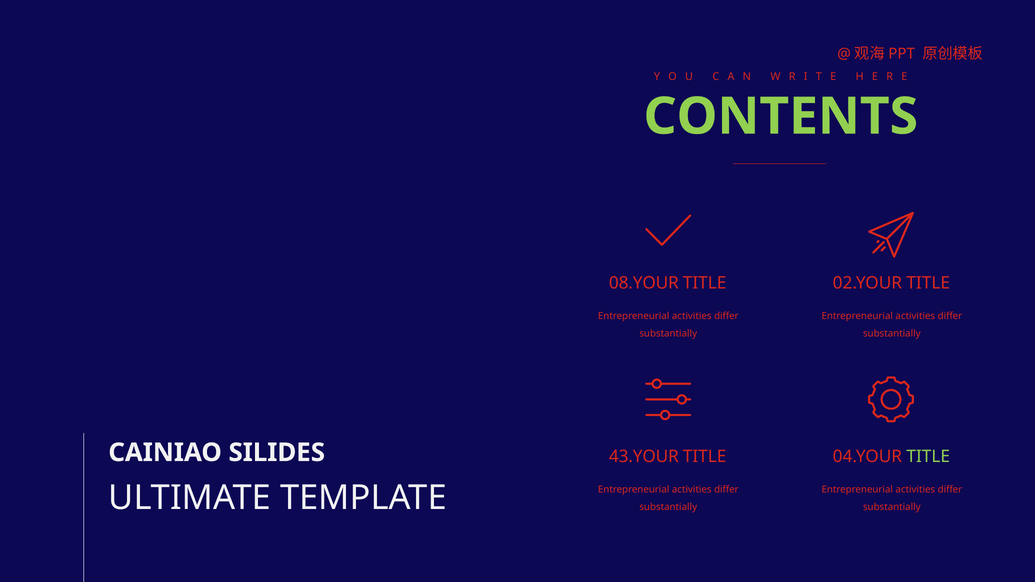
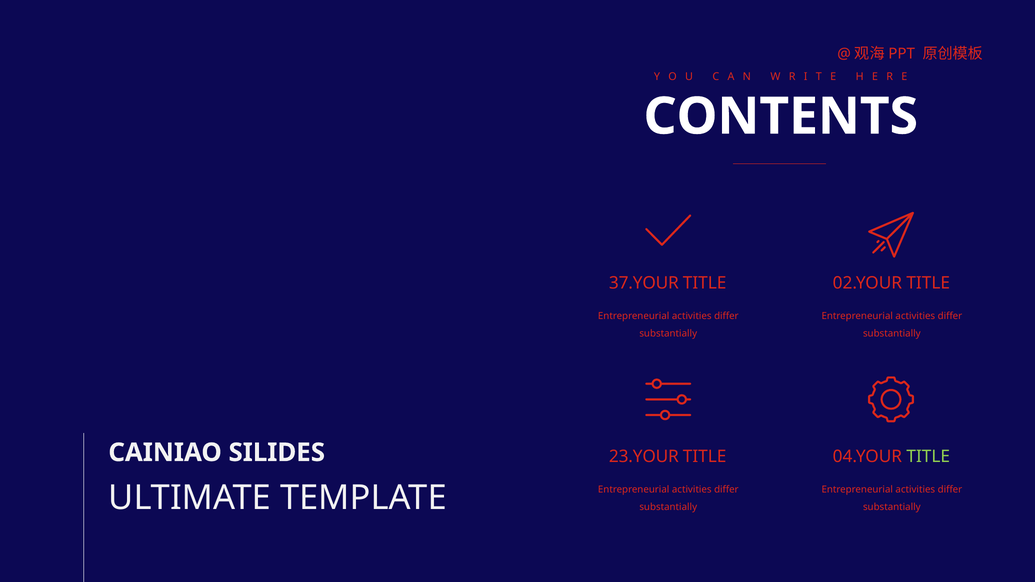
CONTENTS colour: light green -> white
08.YOUR: 08.YOUR -> 37.YOUR
43.YOUR: 43.YOUR -> 23.YOUR
